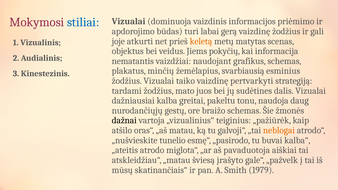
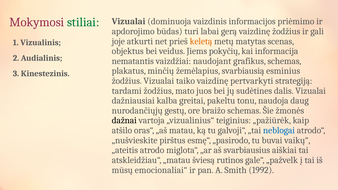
stiliai colour: blue -> green
neblogai colour: orange -> blue
tunelio: tunelio -> pirštus
kalba“: kalba“ -> vaikų“
pavaduotoja: pavaduotoja -> svarbiausius
įrašyto: įrašyto -> rutinos
skatinančiais“: skatinančiais“ -> emocionaliai“
1979: 1979 -> 1992
